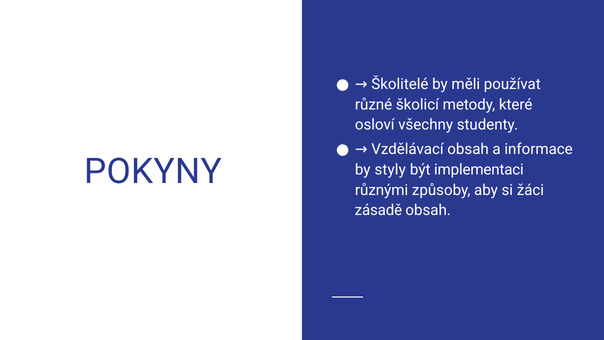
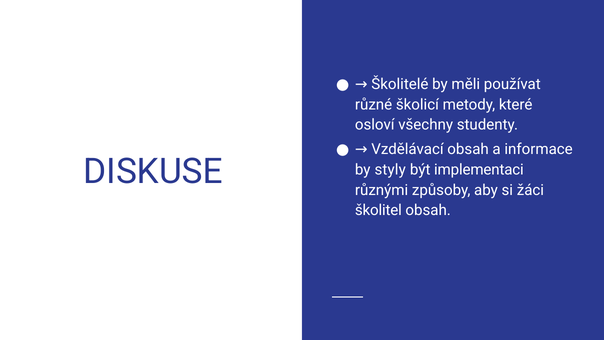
POKYNY: POKYNY -> DISKUSE
zásadě: zásadě -> školitel
